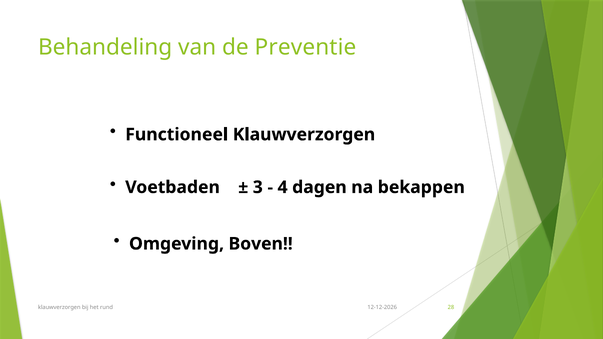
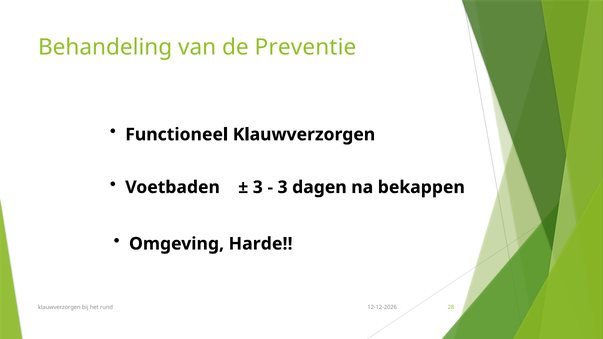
4 at (283, 187): 4 -> 3
Boven: Boven -> Harde
